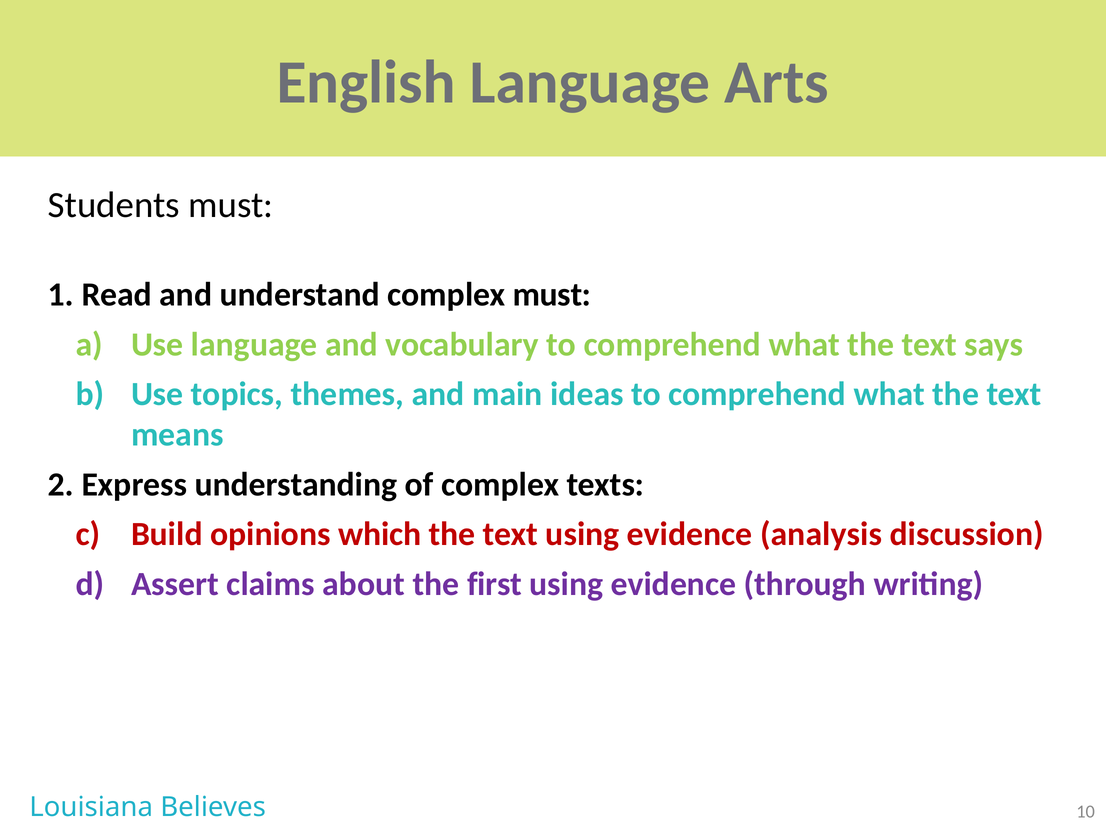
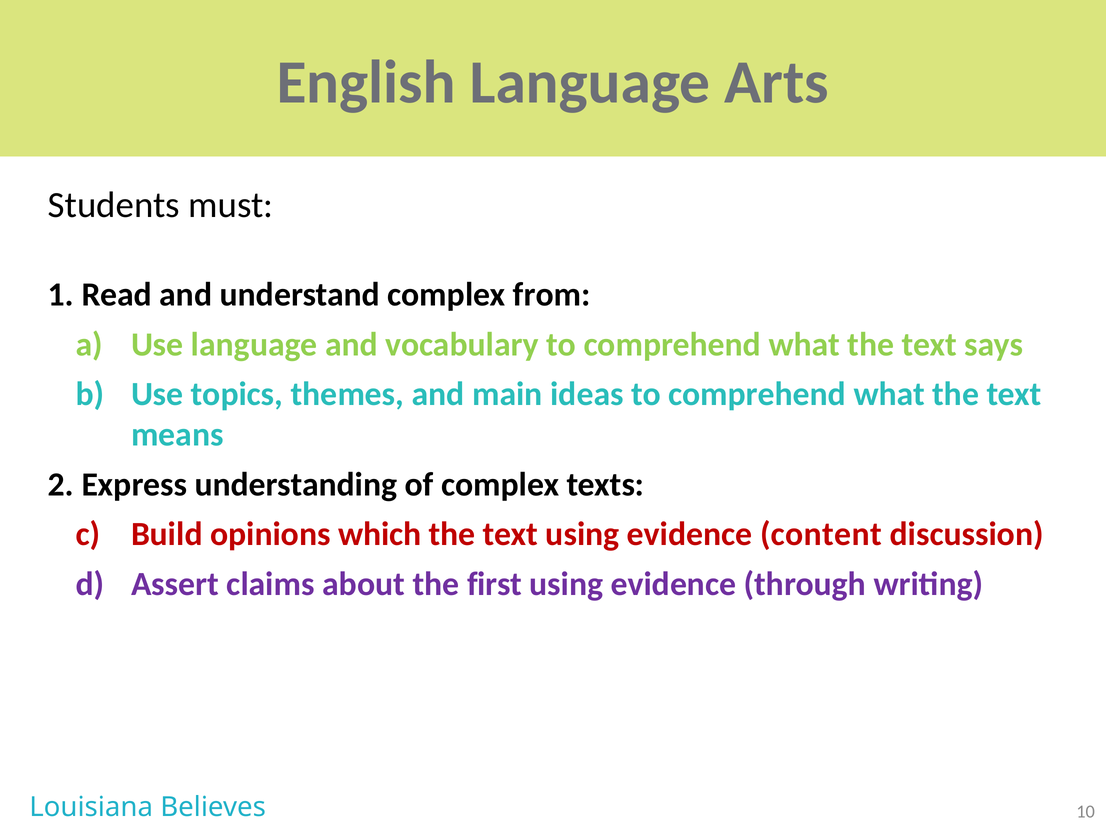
complex must: must -> from
analysis: analysis -> content
